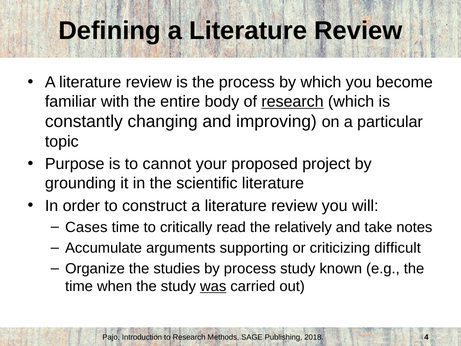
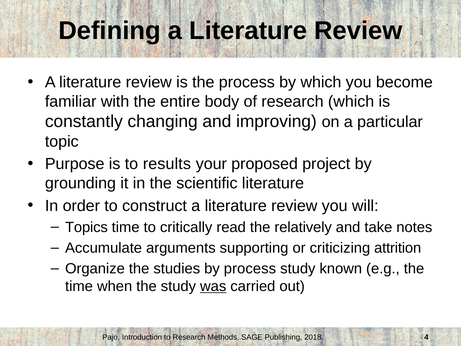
research at (292, 101) underline: present -> none
cannot: cannot -> results
Cases: Cases -> Topics
difficult: difficult -> attrition
